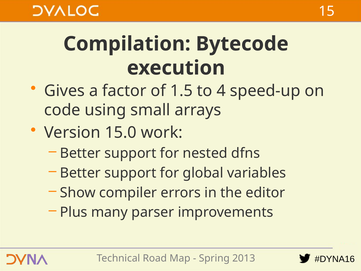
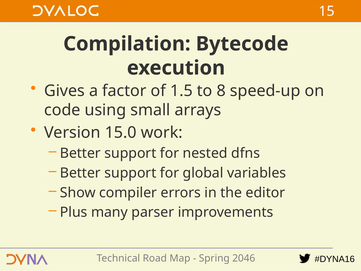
4: 4 -> 8
2013: 2013 -> 2046
